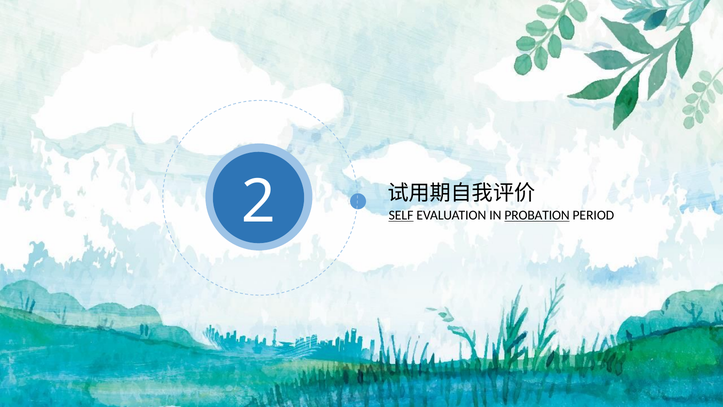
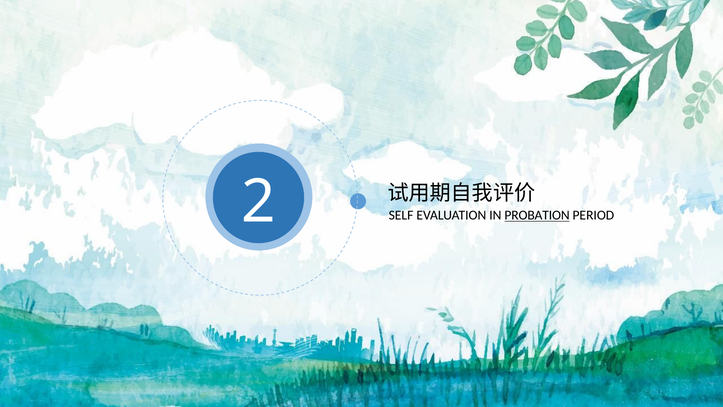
SELF underline: present -> none
